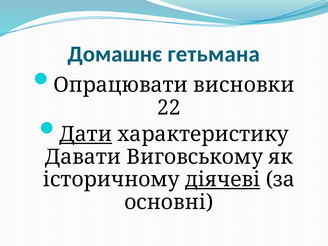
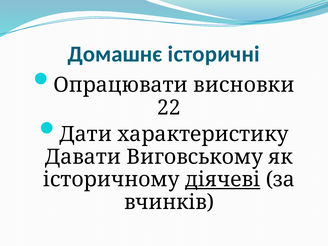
гетьмана: гетьмана -> історичні
Дати underline: present -> none
основні: основні -> вчинків
